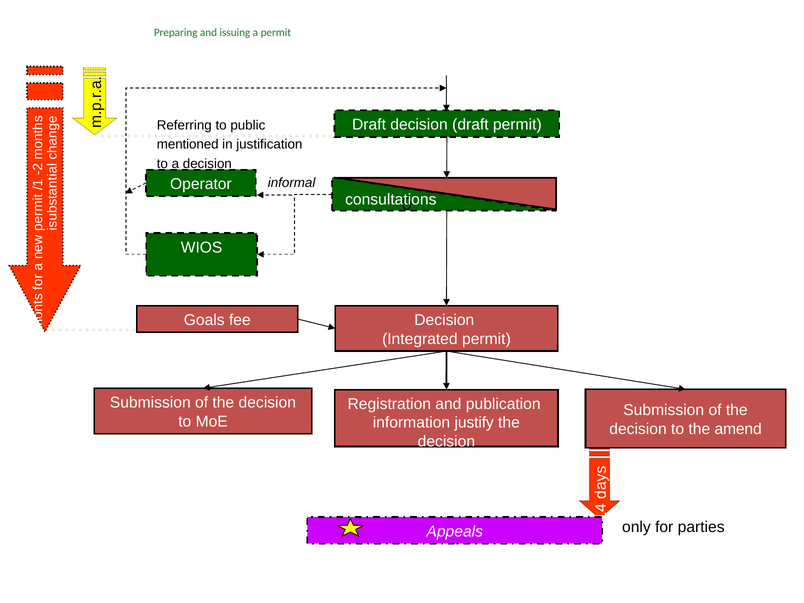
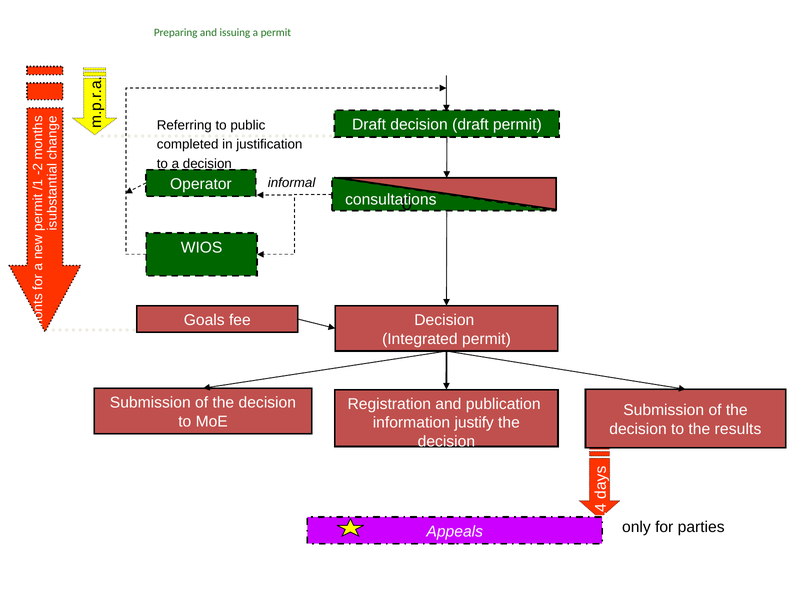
mentioned: mentioned -> completed
amend: amend -> results
